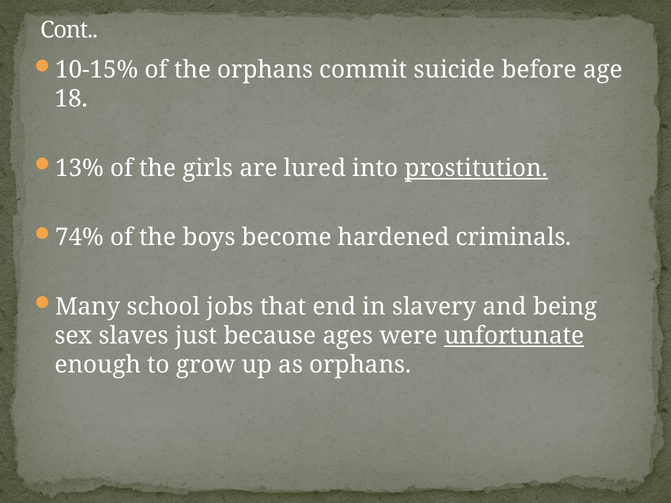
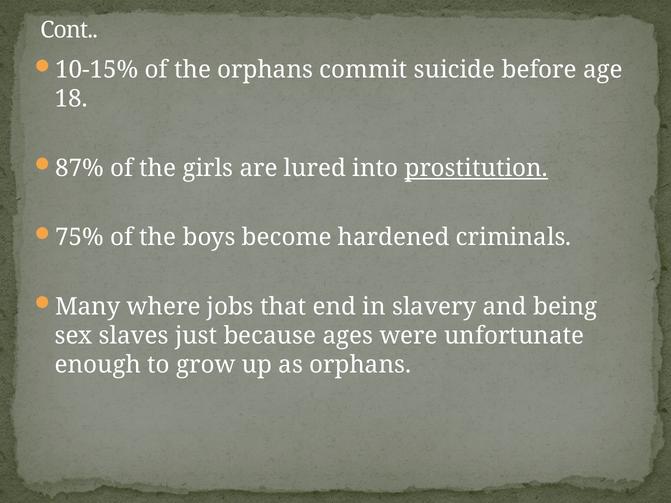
13%: 13% -> 87%
74%: 74% -> 75%
school: school -> where
unfortunate underline: present -> none
